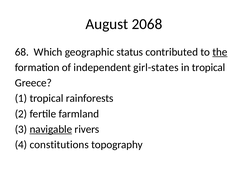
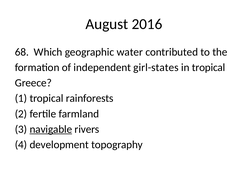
2068: 2068 -> 2016
status: status -> water
the underline: present -> none
constitutions: constitutions -> development
